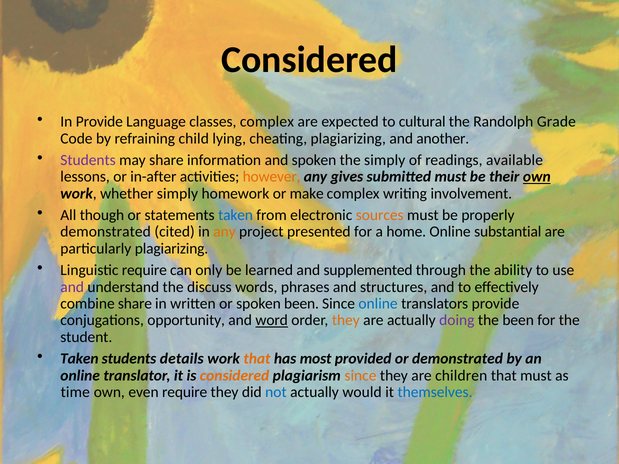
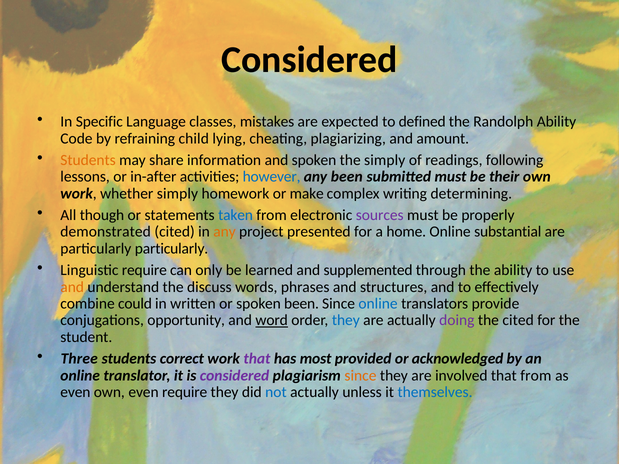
In Provide: Provide -> Specific
classes complex: complex -> mistakes
cultural: cultural -> defined
Randolph Grade: Grade -> Ability
another: another -> amount
Students at (88, 160) colour: purple -> orange
available: available -> following
however colour: orange -> blue
any gives: gives -> been
own at (537, 177) underline: present -> none
involvement: involvement -> determining
sources colour: orange -> purple
particularly plagiarizing: plagiarizing -> particularly
and at (72, 287) colour: purple -> orange
combine share: share -> could
they at (346, 321) colour: orange -> blue
the been: been -> cited
Taken at (79, 359): Taken -> Three
details: details -> correct
that at (257, 359) colour: orange -> purple
or demonstrated: demonstrated -> acknowledged
considered at (235, 376) colour: orange -> purple
children: children -> involved
that must: must -> from
time at (75, 392): time -> even
would: would -> unless
